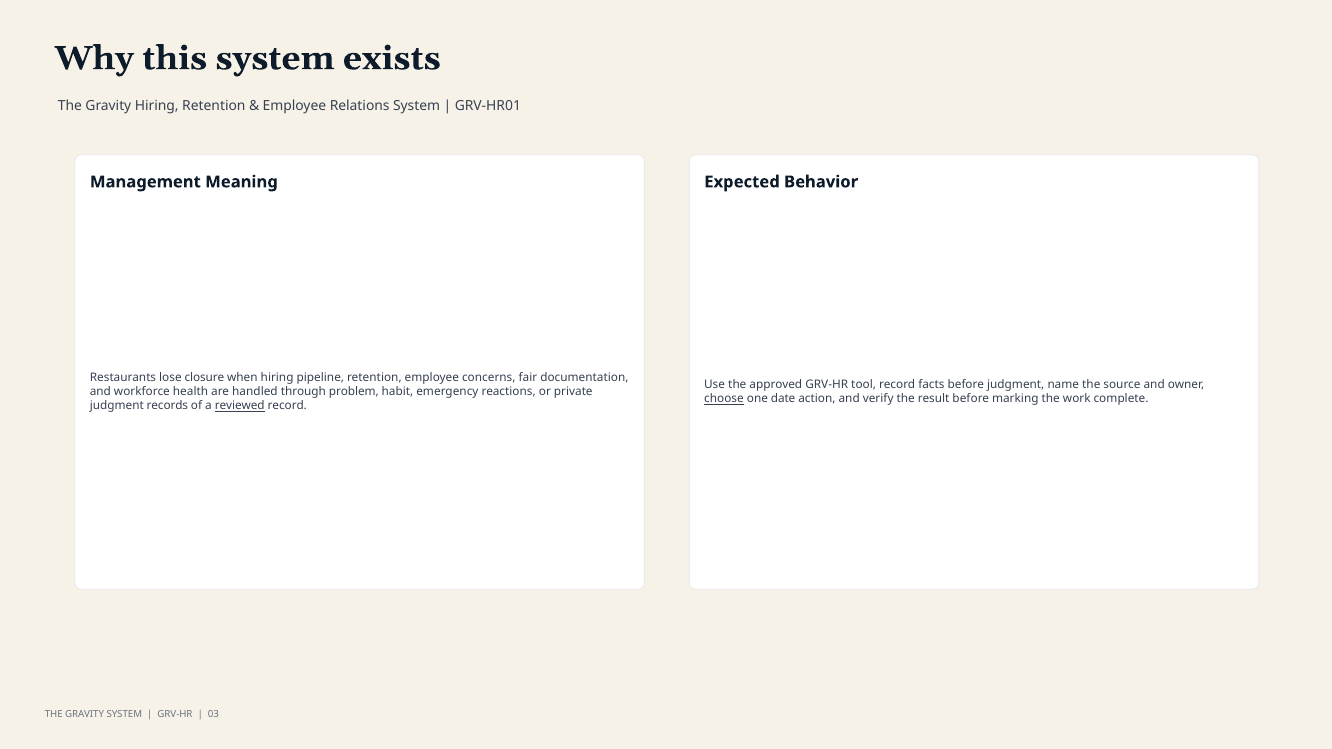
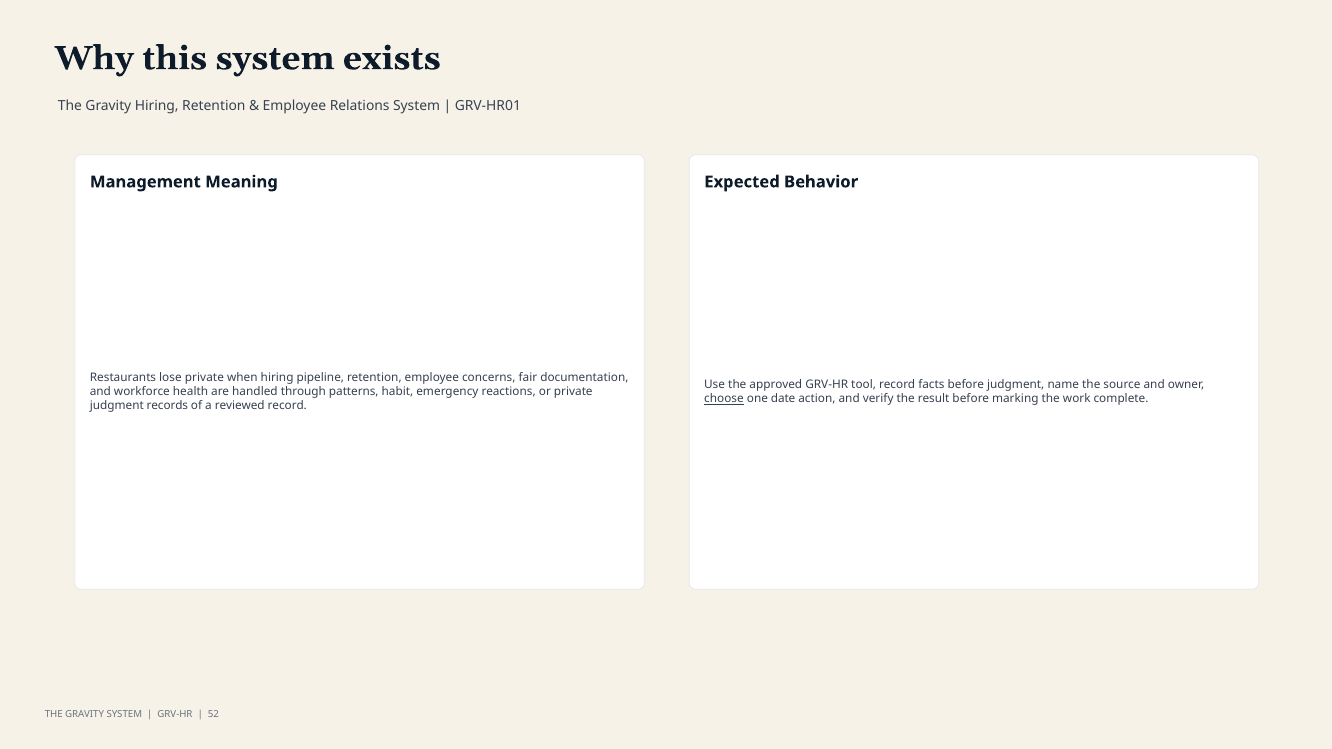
lose closure: closure -> private
problem: problem -> patterns
reviewed underline: present -> none
03: 03 -> 52
